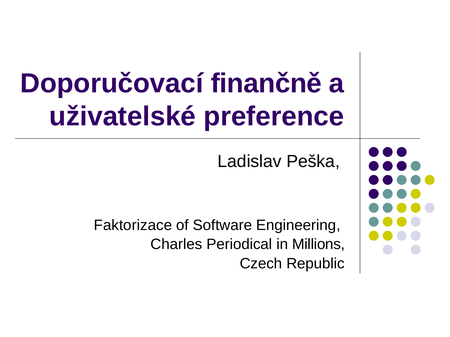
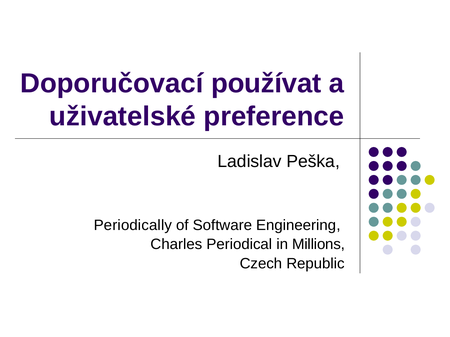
finančně: finančně -> používat
Faktorizace: Faktorizace -> Periodically
